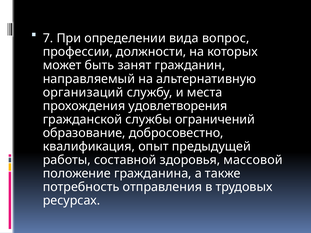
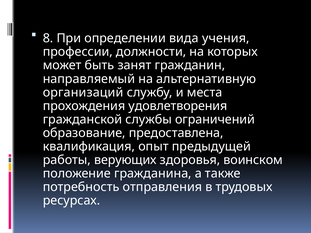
7: 7 -> 8
вопрос: вопрос -> учения
добросовестно: добросовестно -> предоставлена
составной: составной -> верующих
массовой: массовой -> воинском
